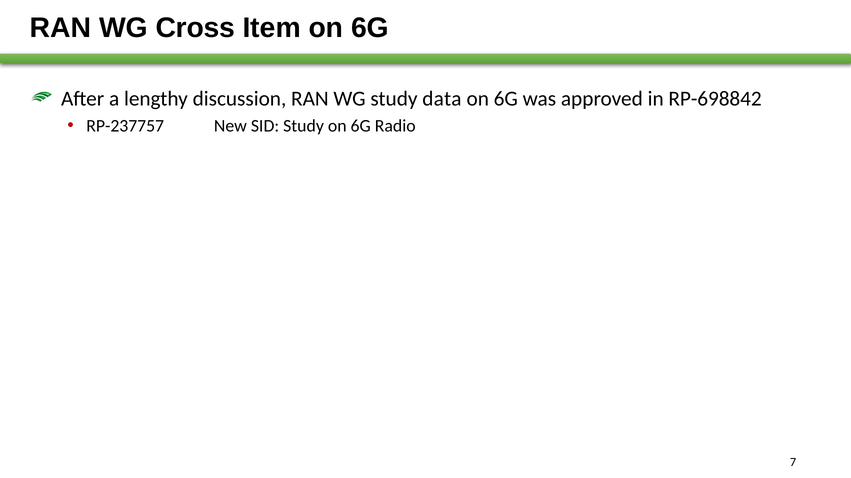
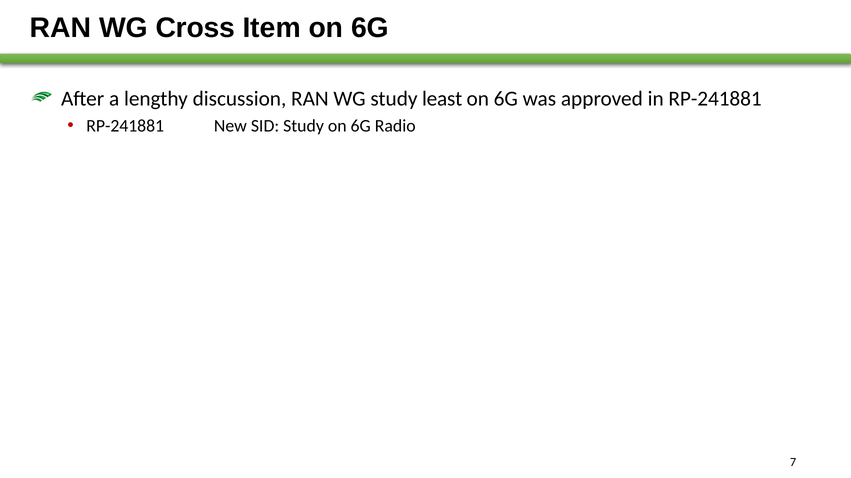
data: data -> least
in RP-698842: RP-698842 -> RP-241881
RP-237757 at (125, 126): RP-237757 -> RP-241881
